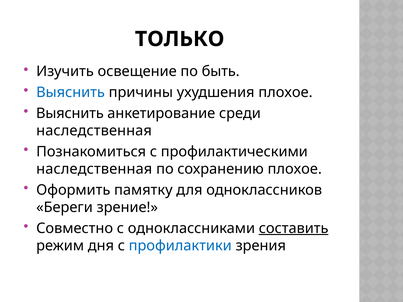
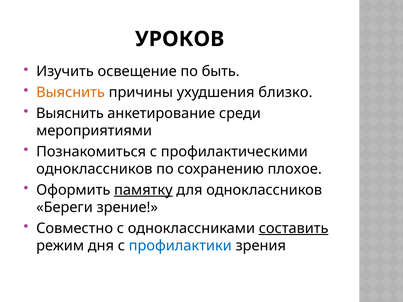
ТОЛЬКО: ТОЛЬКО -> УРОКОВ
Выяснить at (71, 92) colour: blue -> orange
ухудшения плохое: плохое -> близко
наследственная at (94, 131): наследственная -> мероприятиями
наследственная at (94, 169): наследственная -> одноклассников
памятку underline: none -> present
